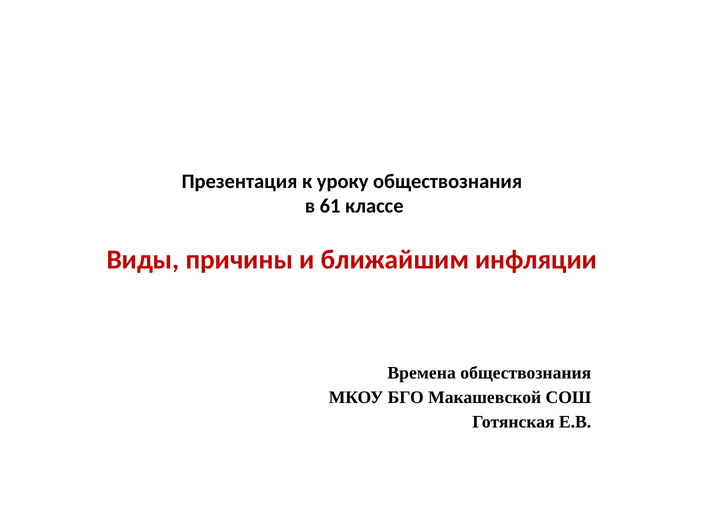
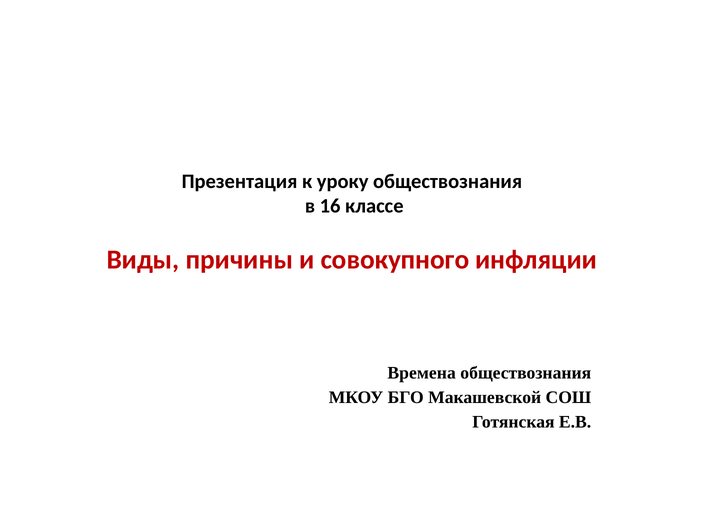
61: 61 -> 16
ближайшим: ближайшим -> совокупного
